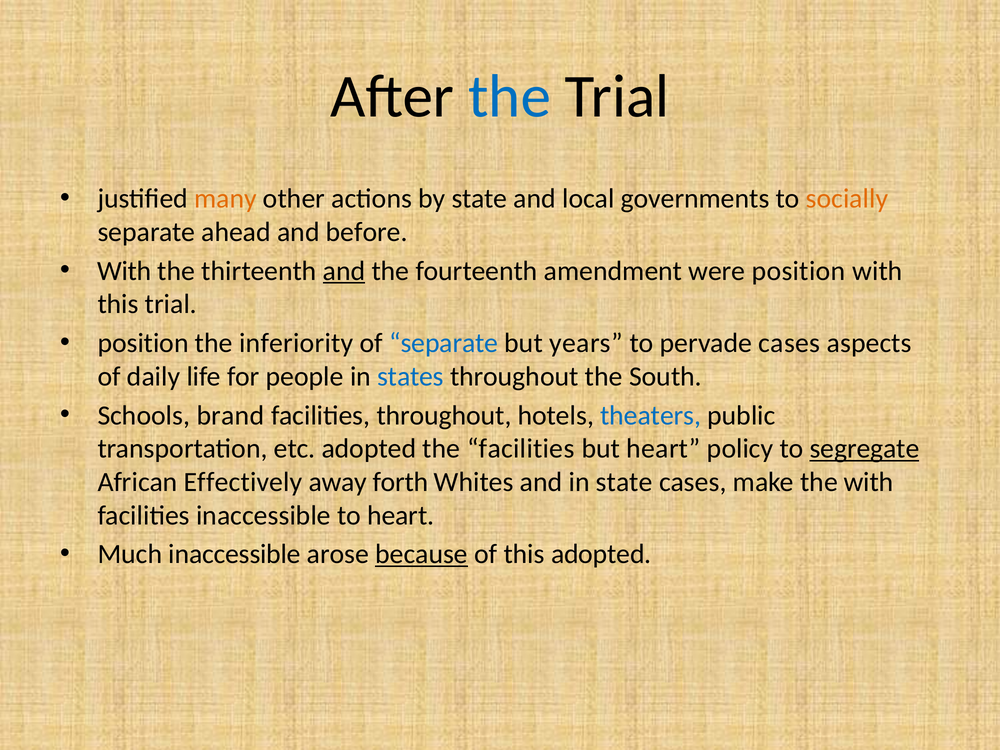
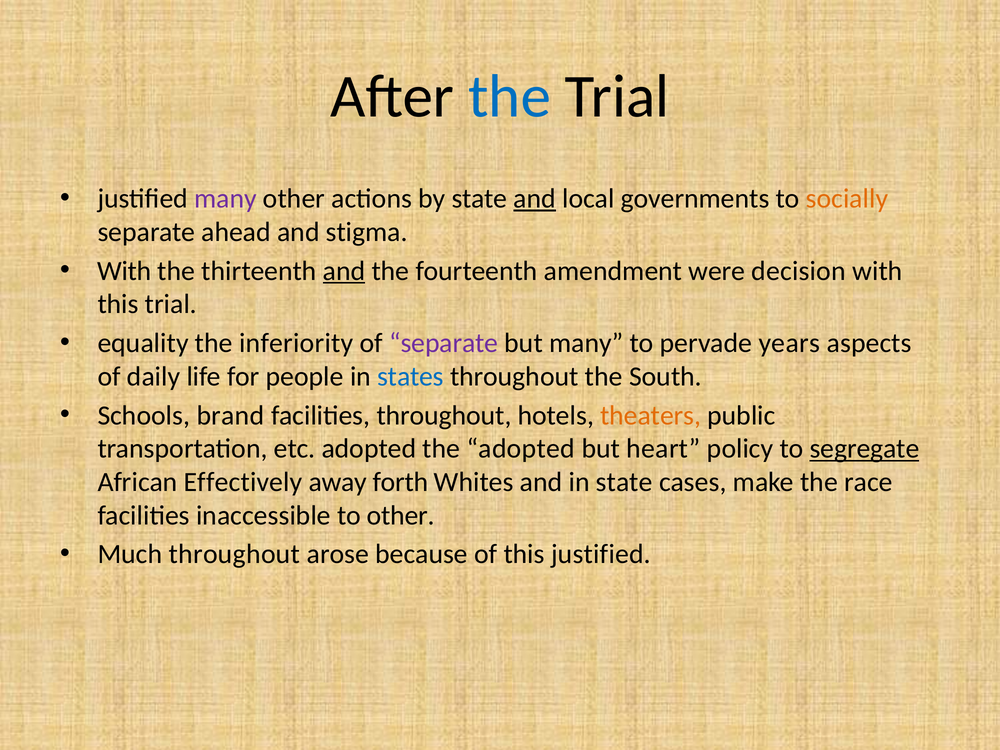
many at (226, 199) colour: orange -> purple
and at (535, 199) underline: none -> present
before: before -> stigma
were position: position -> decision
position at (143, 343): position -> equality
separate at (444, 343) colour: blue -> purple
but years: years -> many
pervade cases: cases -> years
theaters colour: blue -> orange
the facilities: facilities -> adopted
the with: with -> race
to heart: heart -> other
Much inaccessible: inaccessible -> throughout
because underline: present -> none
this adopted: adopted -> justified
